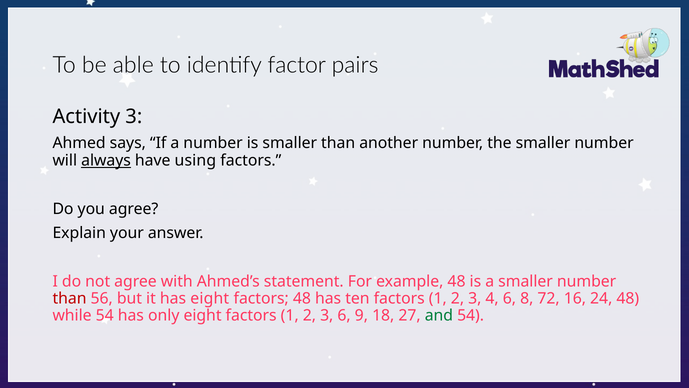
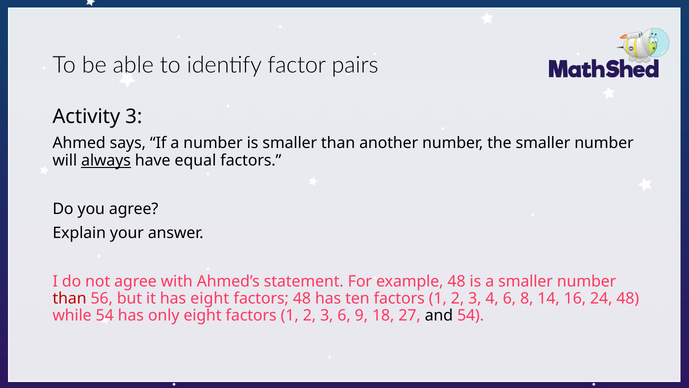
using: using -> equal
72: 72 -> 14
and colour: green -> black
